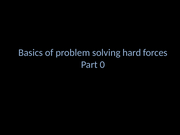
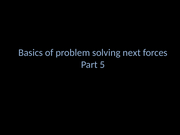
hard: hard -> next
0: 0 -> 5
